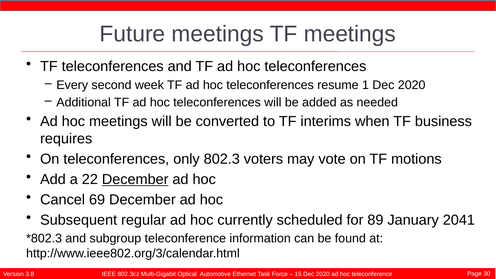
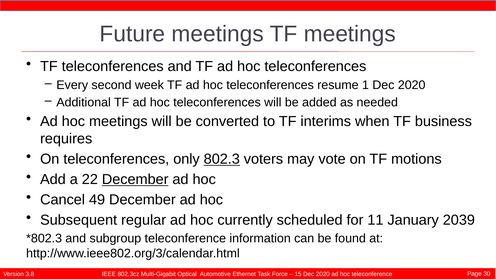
802.3 underline: none -> present
69: 69 -> 49
89: 89 -> 11
2041: 2041 -> 2039
